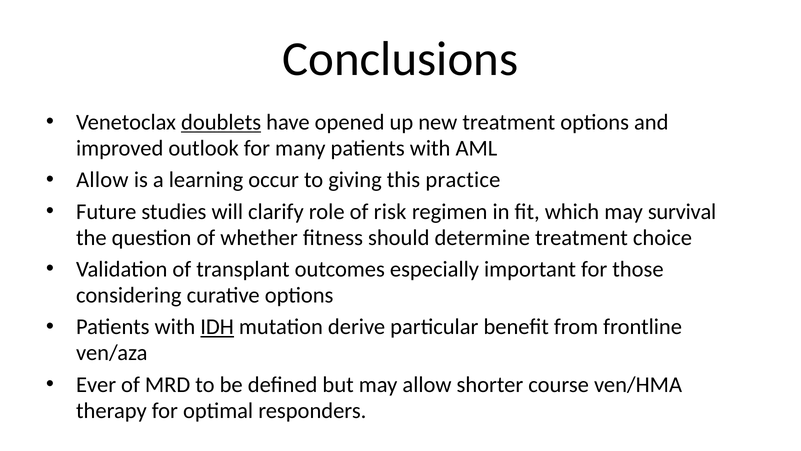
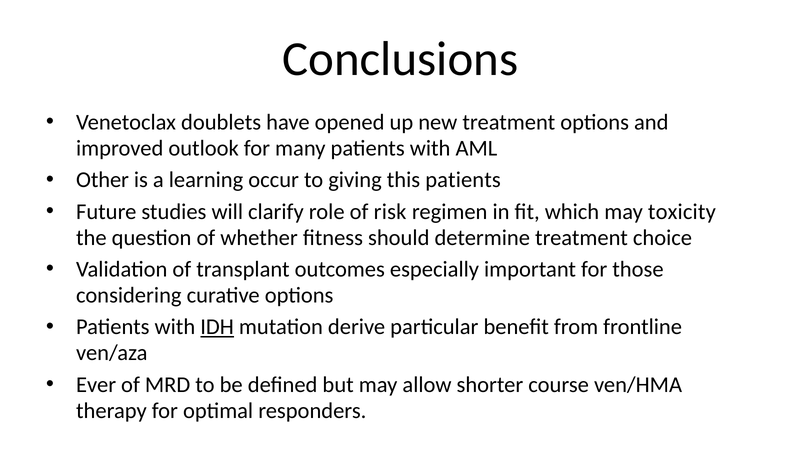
doublets underline: present -> none
Allow at (102, 180): Allow -> Other
this practice: practice -> patients
survival: survival -> toxicity
